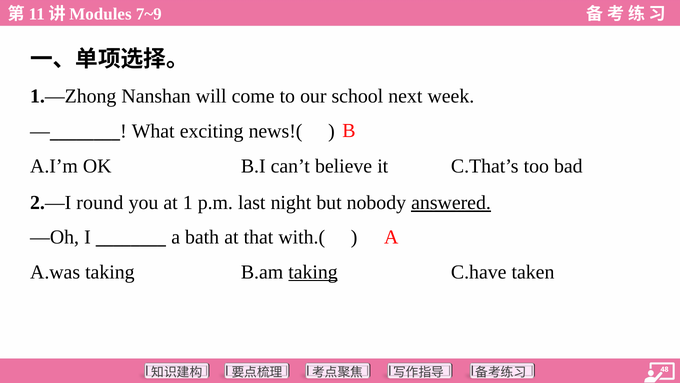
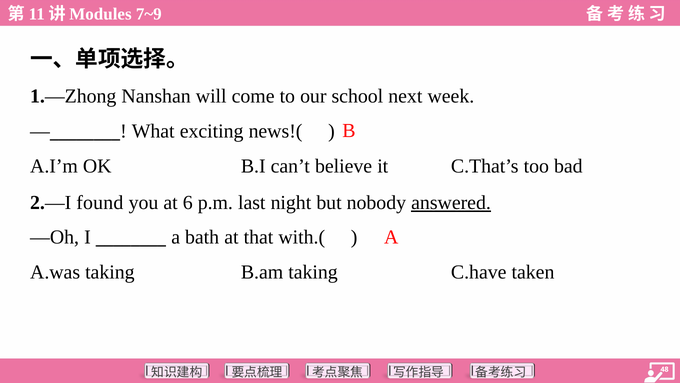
round: round -> found
1: 1 -> 6
taking at (313, 272) underline: present -> none
